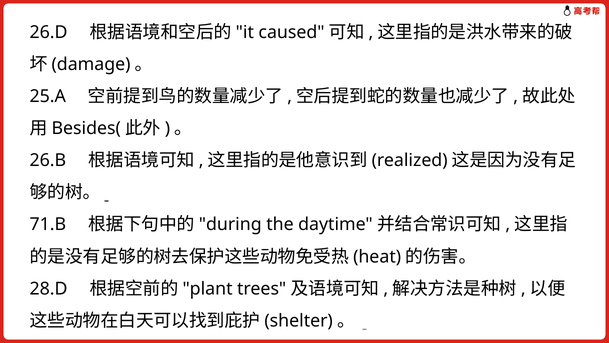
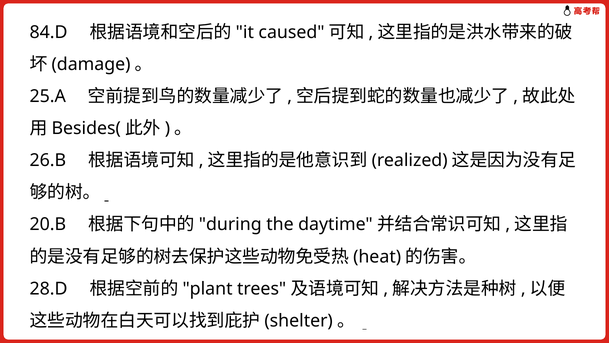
26.D: 26.D -> 84.D
71.B: 71.B -> 20.B
